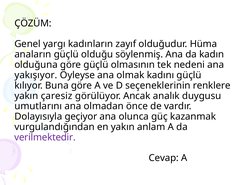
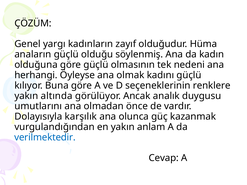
yakışıyor: yakışıyor -> herhangi
çaresiz: çaresiz -> altında
geçiyor: geçiyor -> karşılık
verilmektedir colour: purple -> blue
